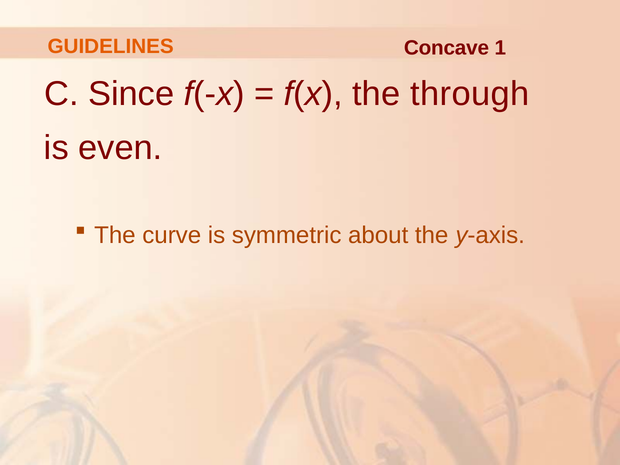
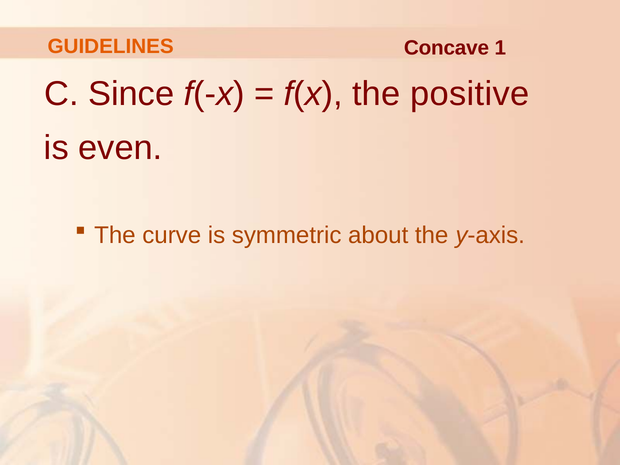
through: through -> positive
